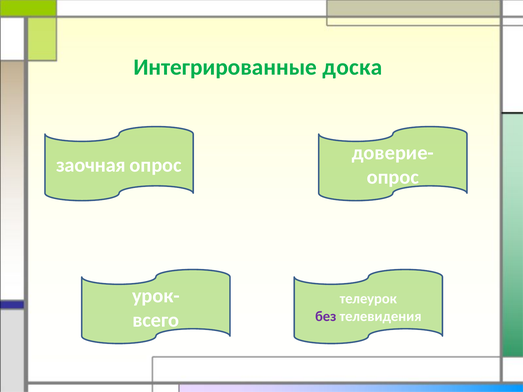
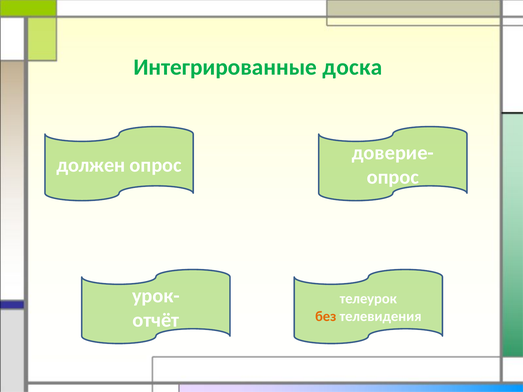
заочная: заочная -> должен
без colour: purple -> orange
всего: всего -> отчёт
